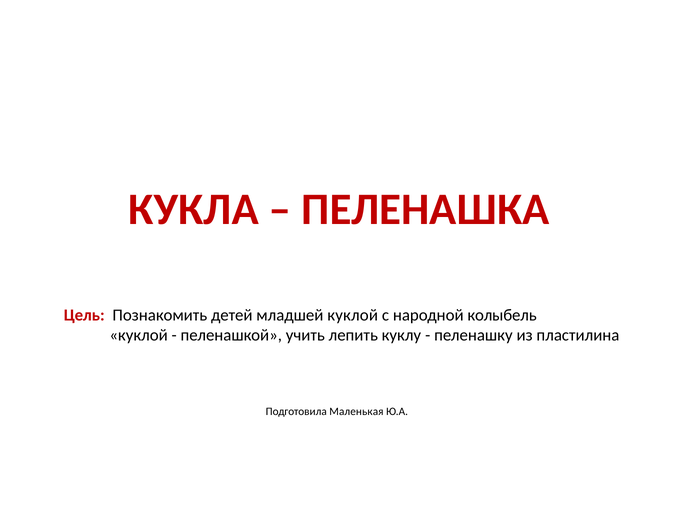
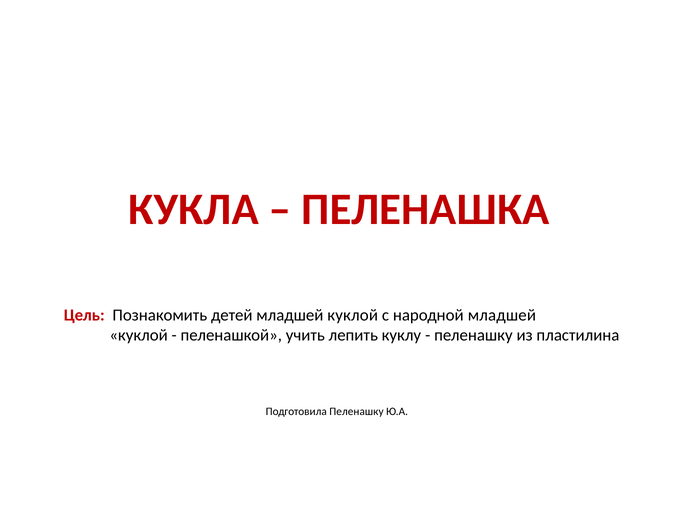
народной колыбель: колыбель -> младшей
Подготовила Маленькая: Маленькая -> Пеленашку
